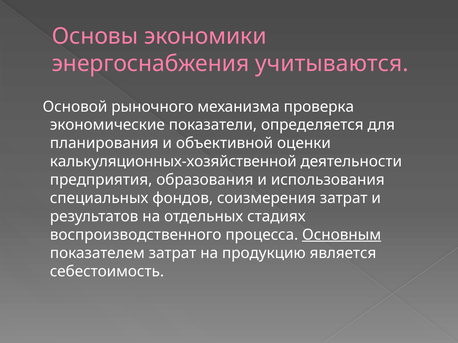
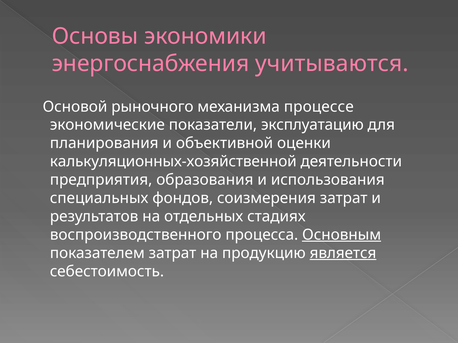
проверка: проверка -> процессе
определяется: определяется -> эксплуатацию
является underline: none -> present
